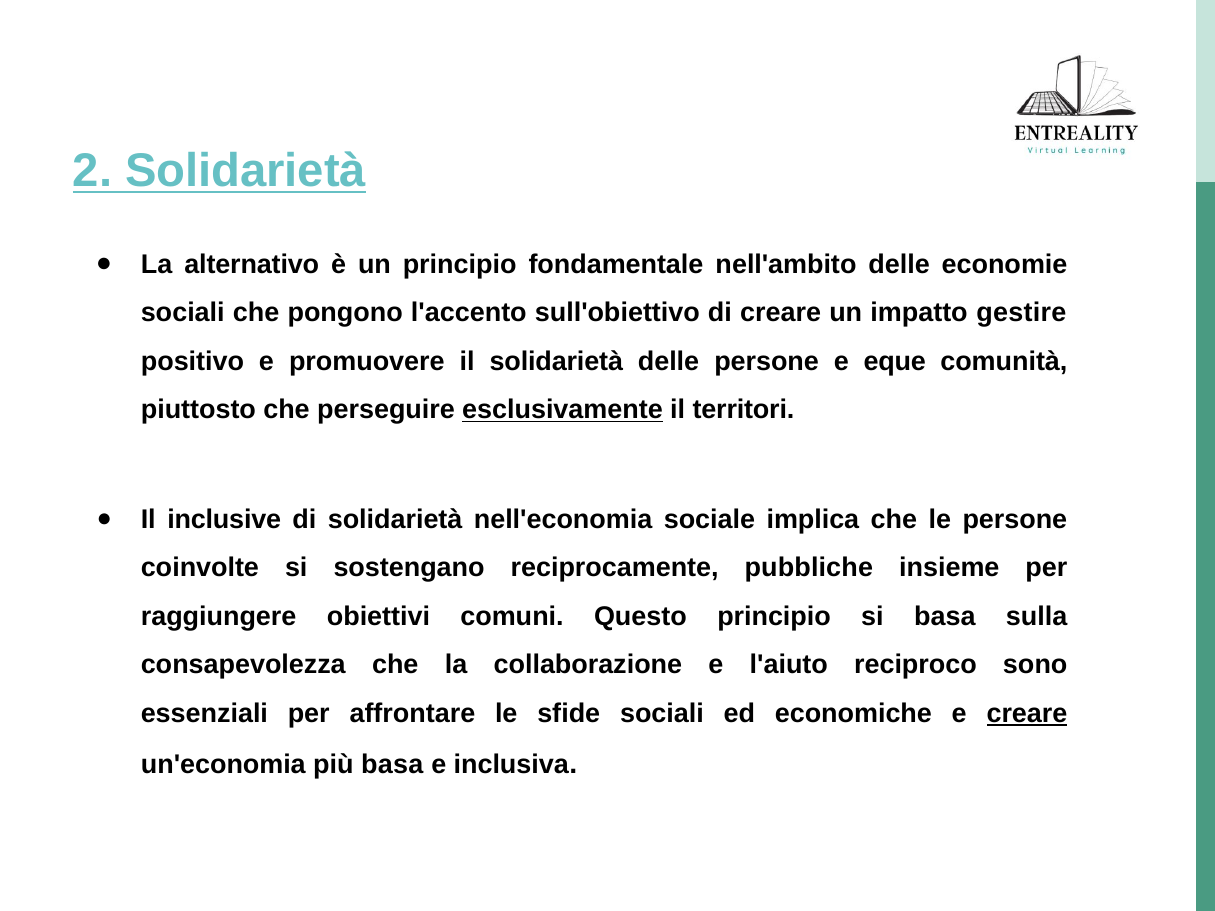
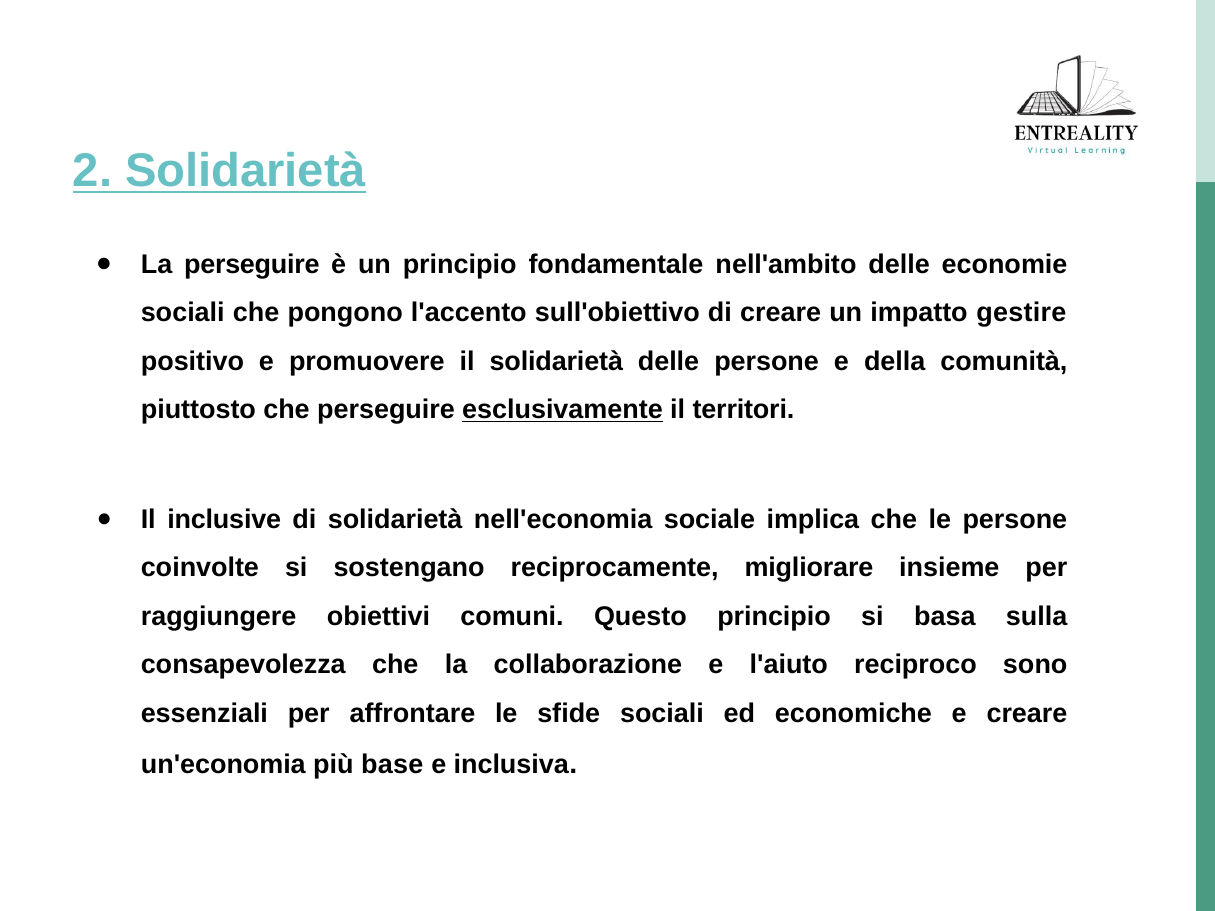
La alternativo: alternativo -> perseguire
eque: eque -> della
pubbliche: pubbliche -> migliorare
creare at (1027, 714) underline: present -> none
più basa: basa -> base
